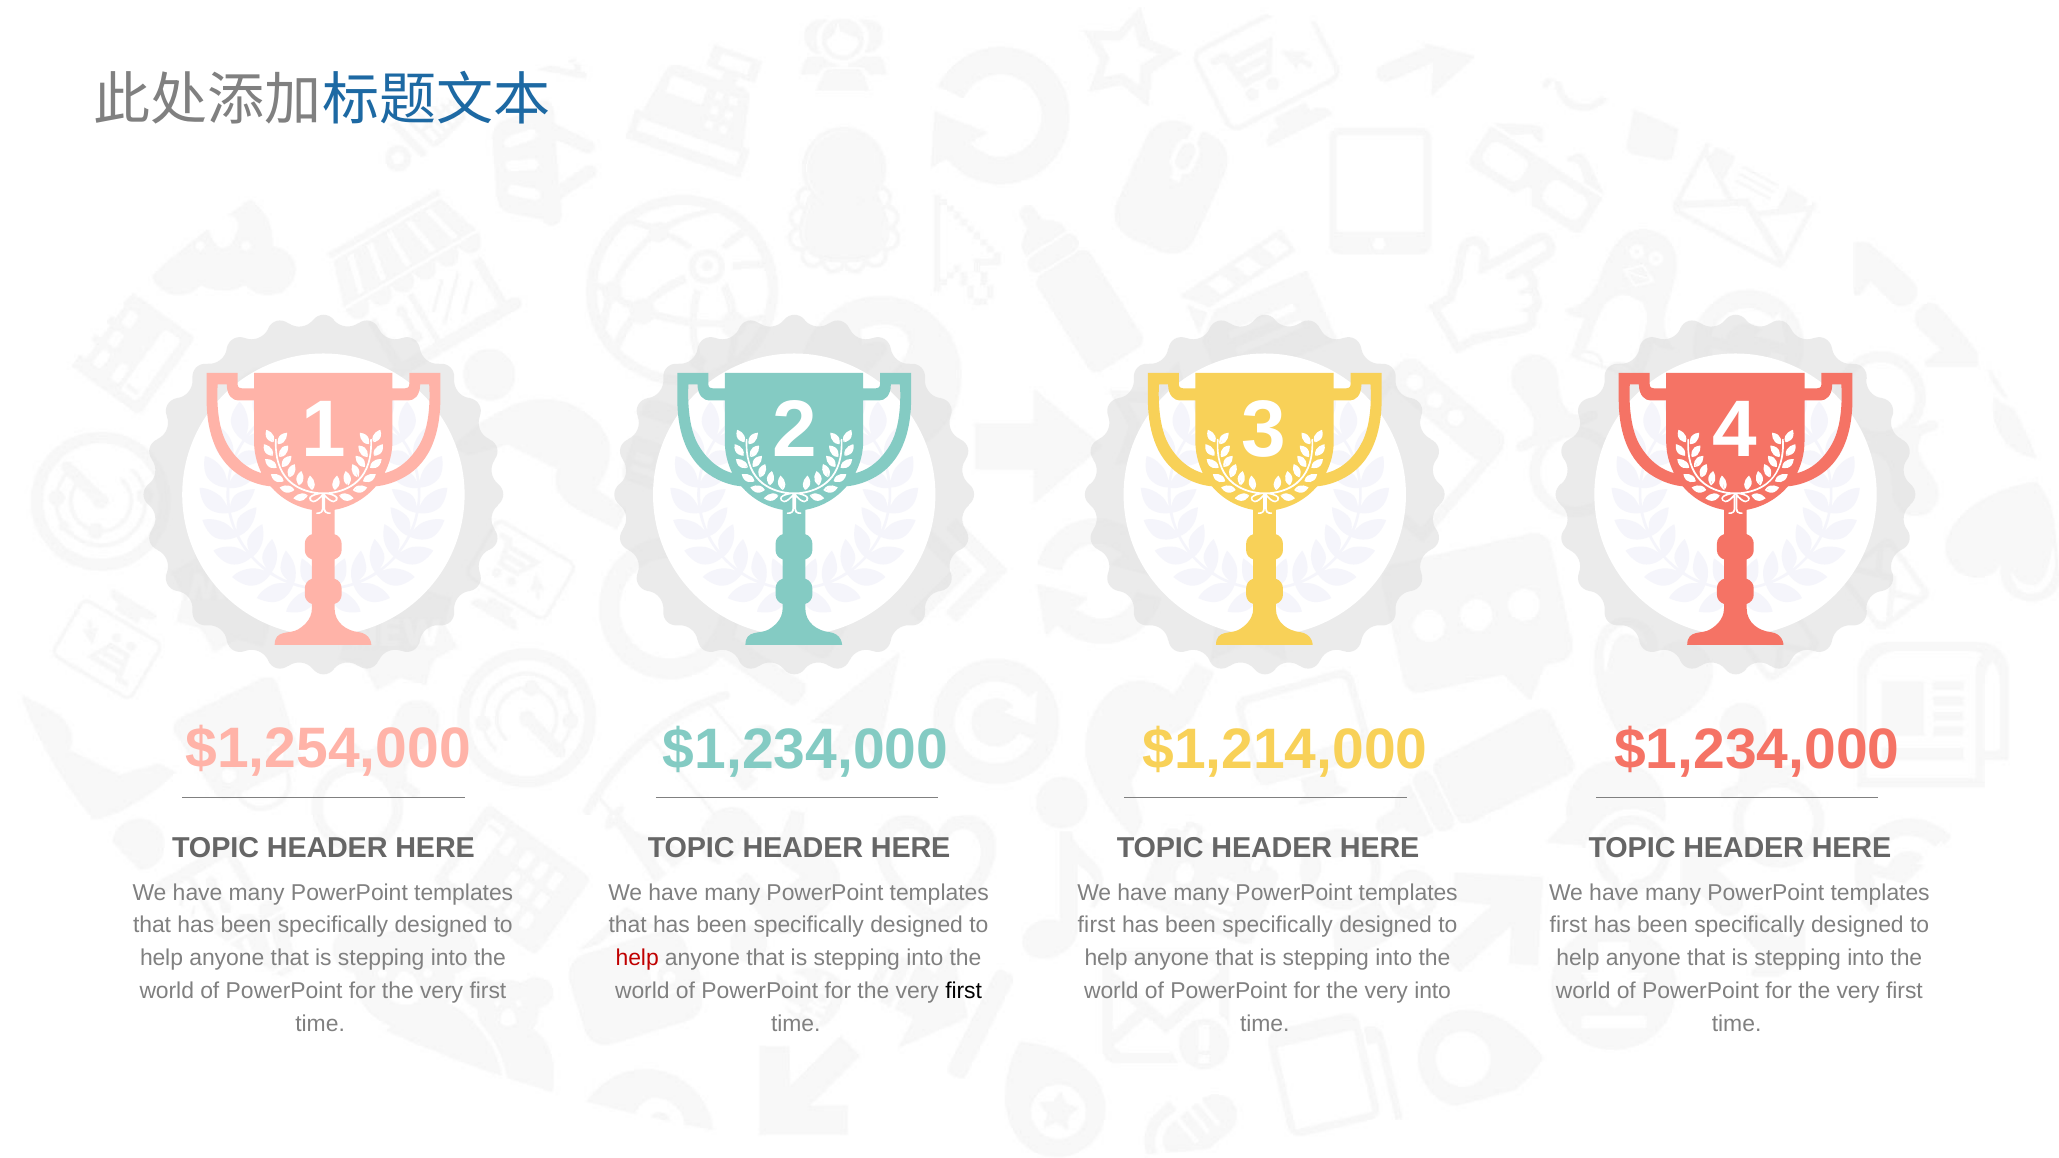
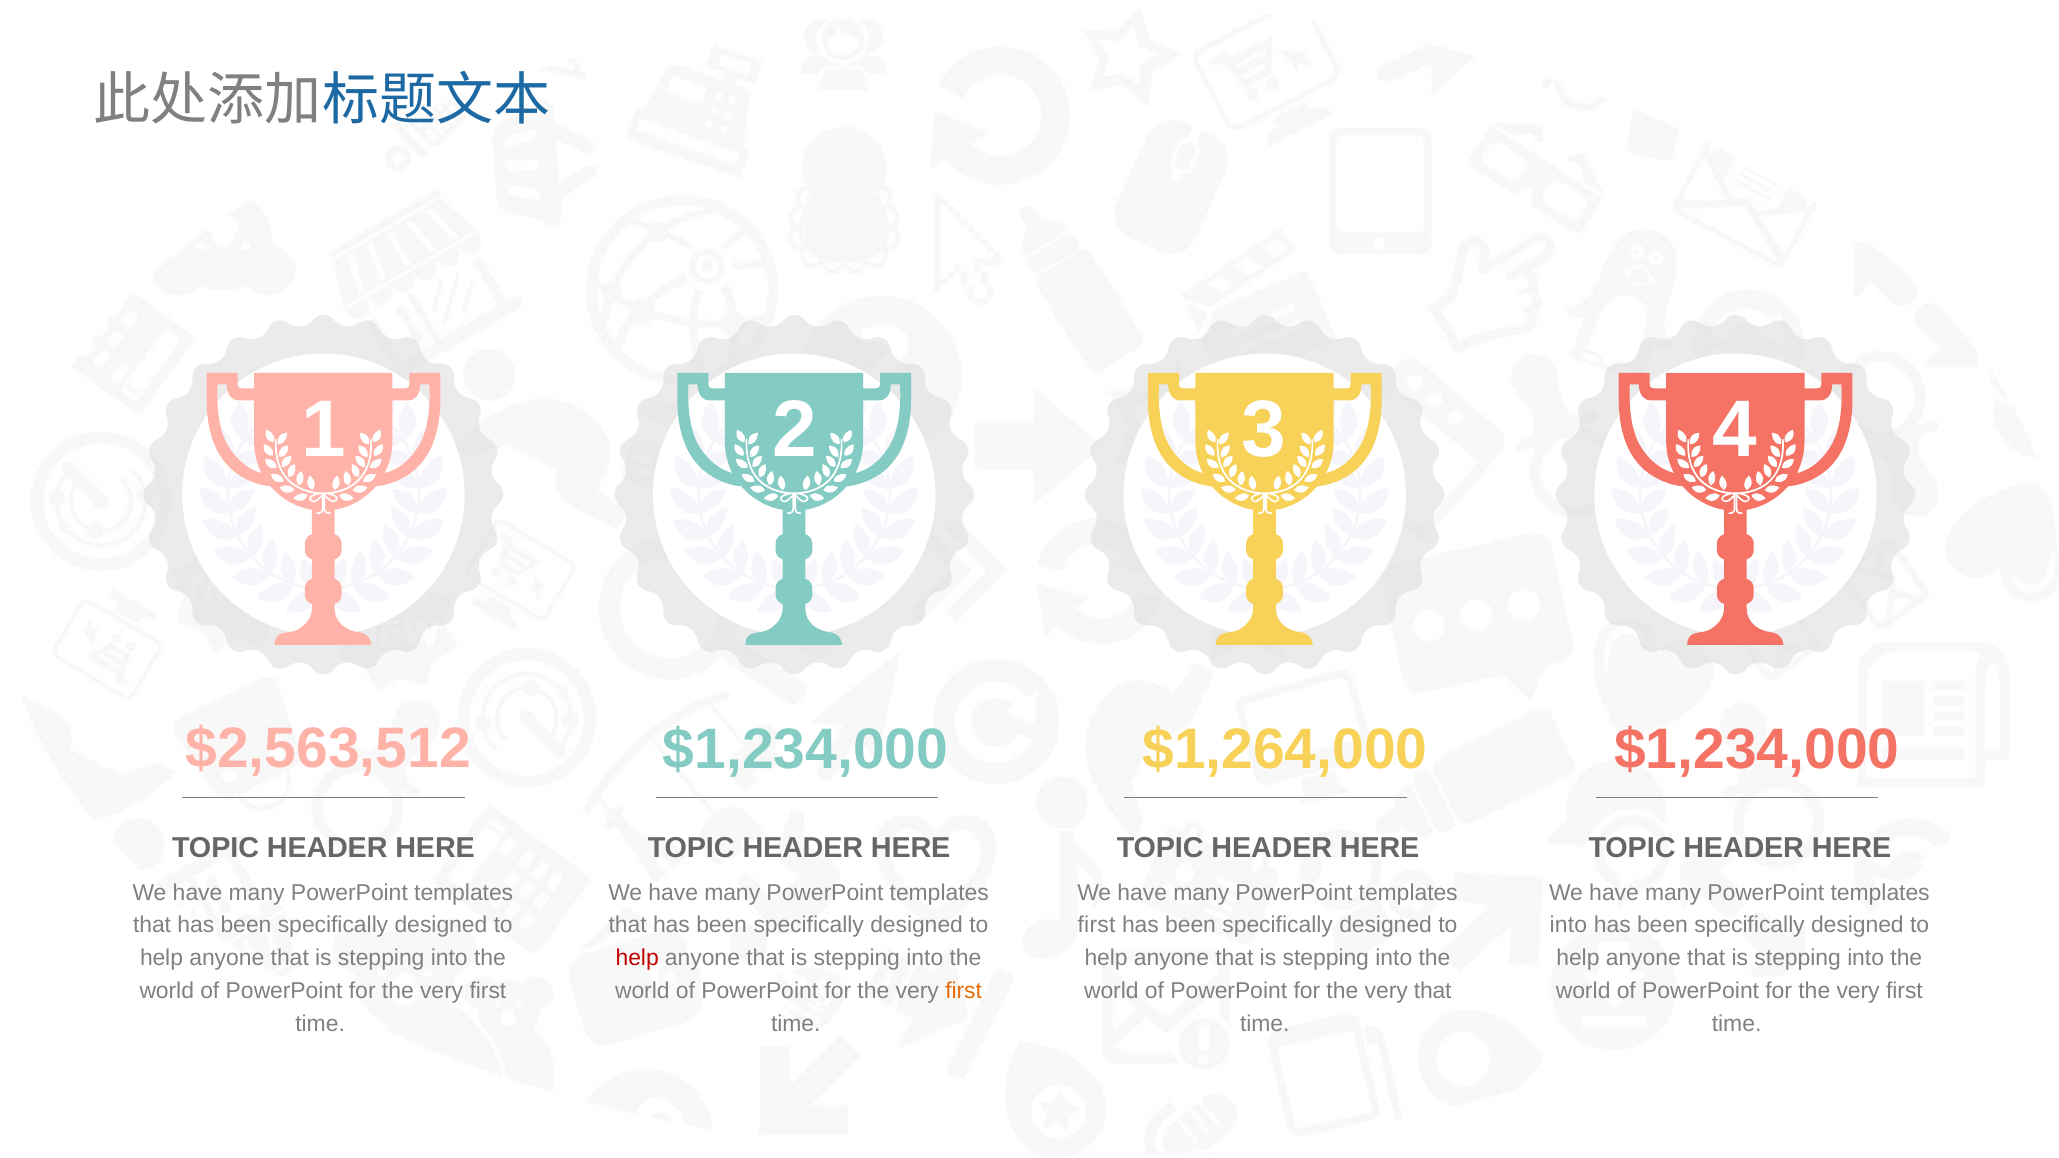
$1,254,000: $1,254,000 -> $2,563,512
$1,214,000: $1,214,000 -> $1,264,000
first at (1568, 925): first -> into
first at (964, 991) colour: black -> orange
very into: into -> that
